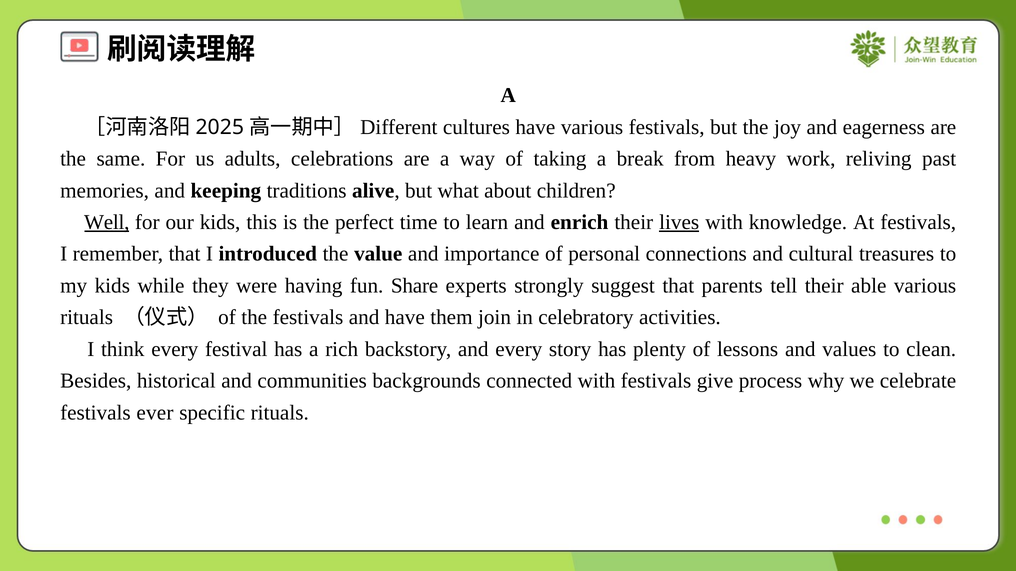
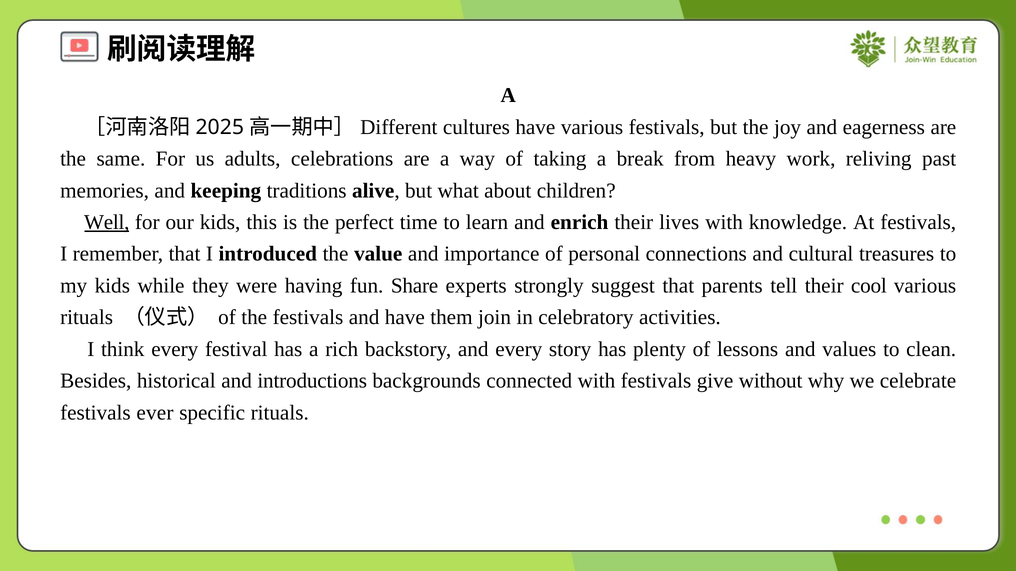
lives underline: present -> none
able: able -> cool
communities: communities -> introductions
process: process -> without
